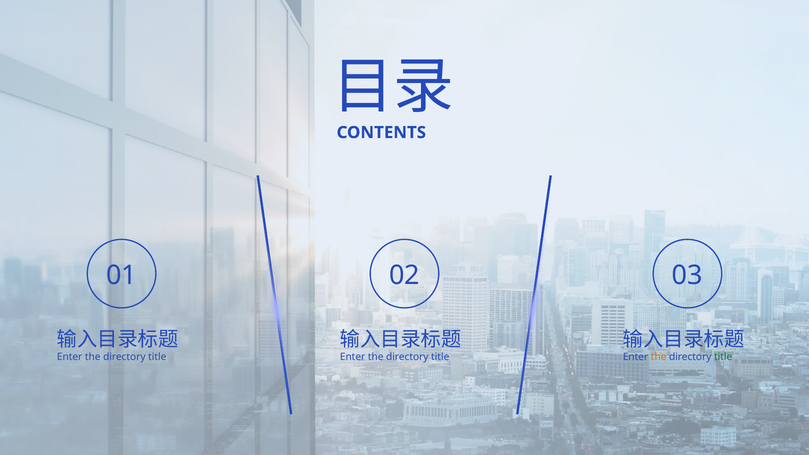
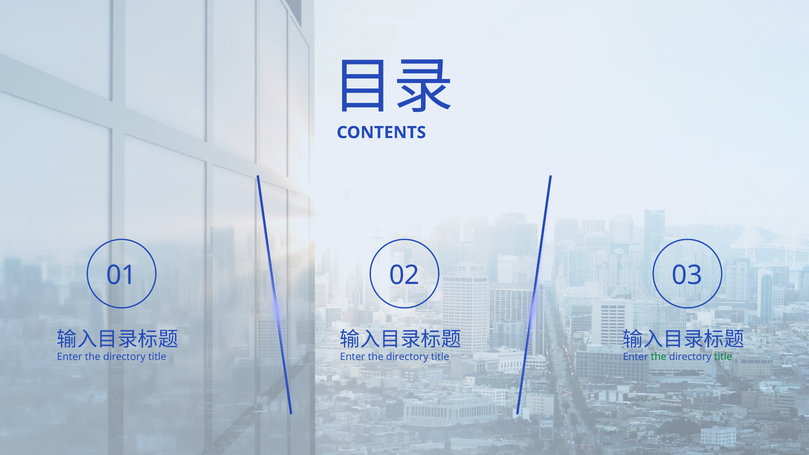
the at (659, 357) colour: orange -> green
